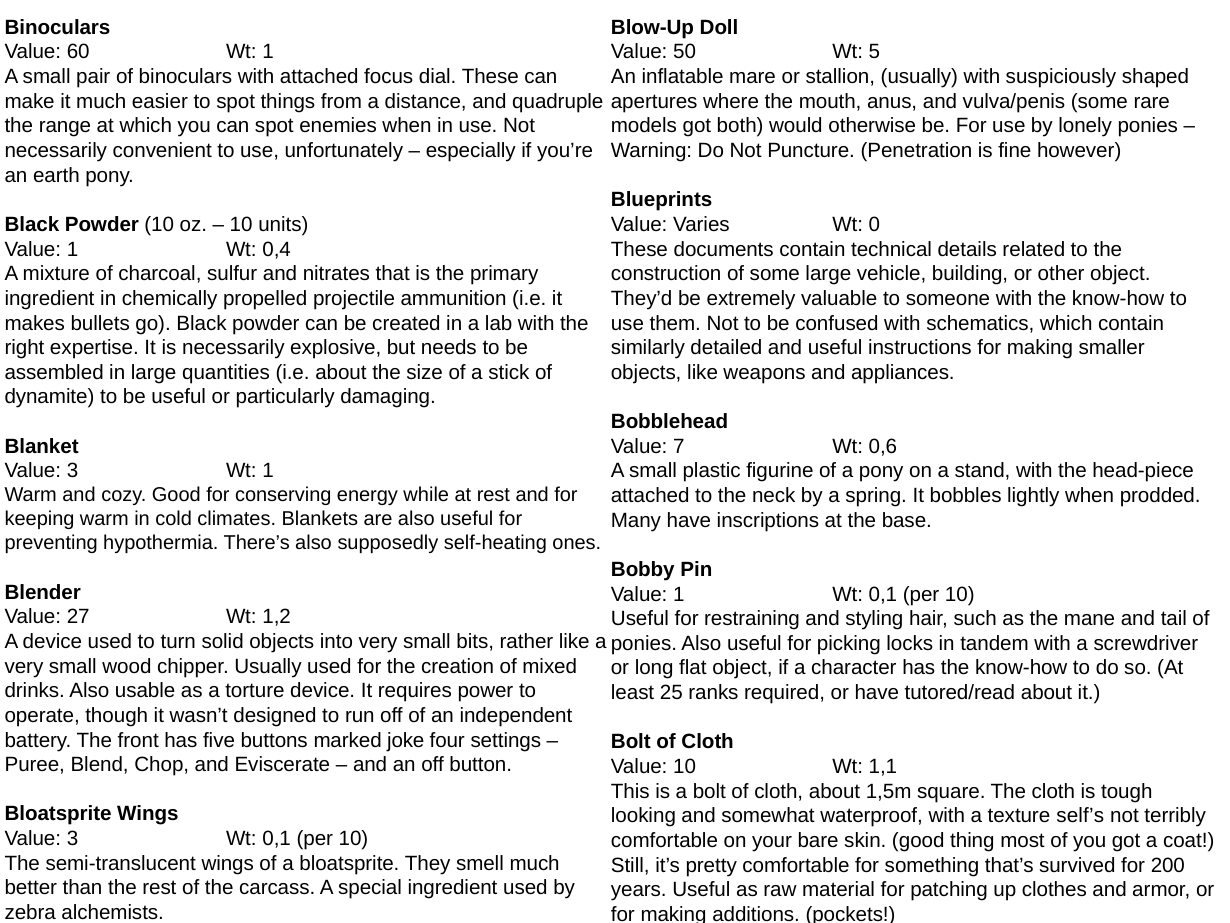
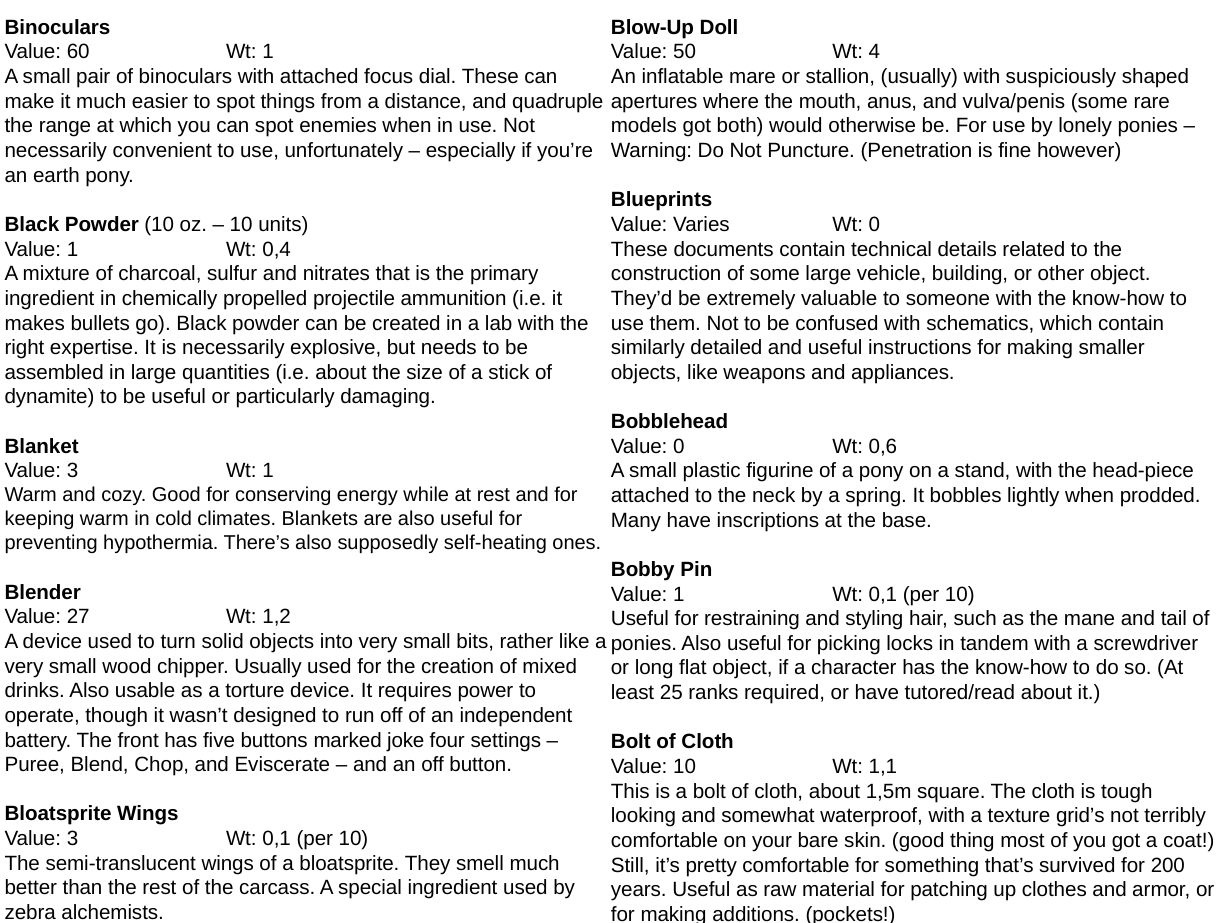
5: 5 -> 4
Value 7: 7 -> 0
self’s: self’s -> grid’s
